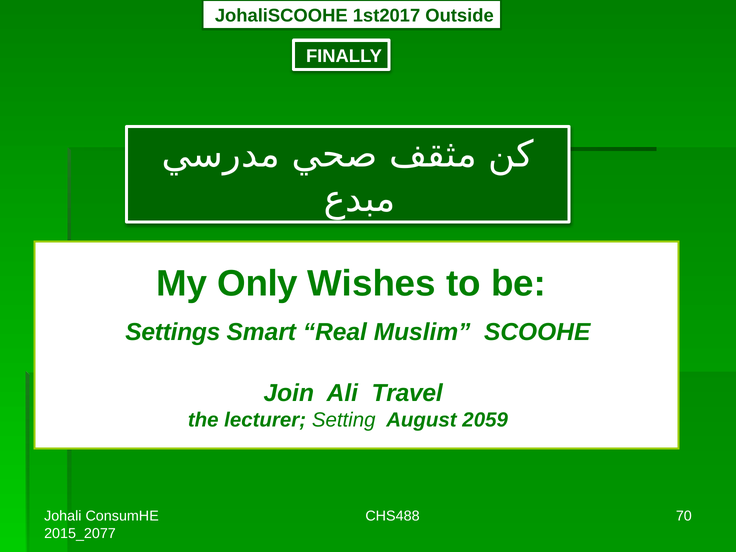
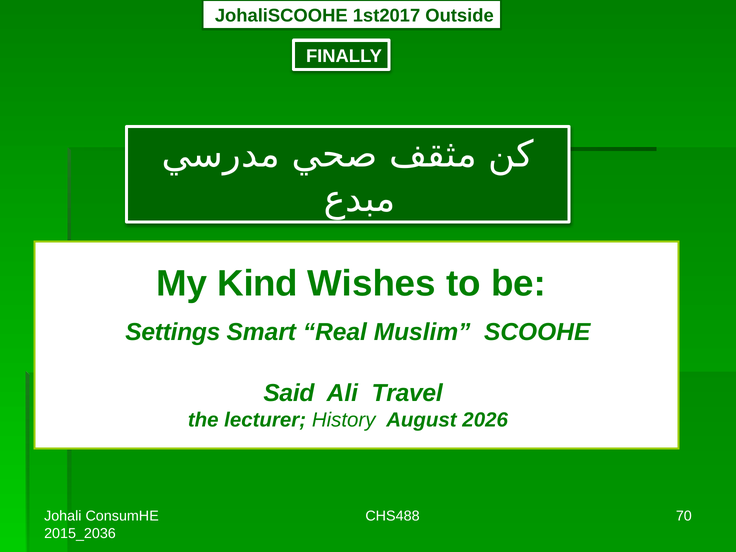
Only: Only -> Kind
Join: Join -> Said
Setting: Setting -> History
2059: 2059 -> 2026
2015_2077: 2015_2077 -> 2015_2036
